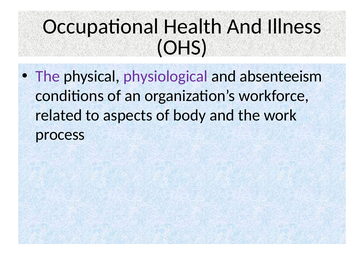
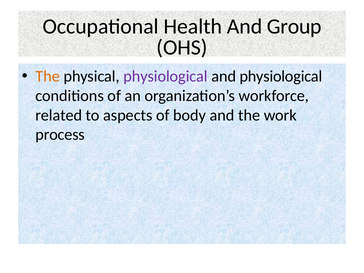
Illness: Illness -> Group
The at (48, 76) colour: purple -> orange
and absenteeism: absenteeism -> physiological
